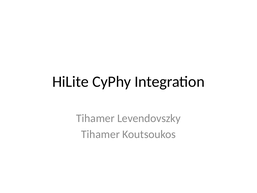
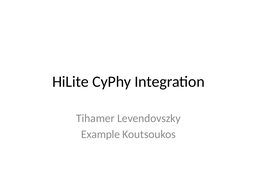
Tihamer at (100, 134): Tihamer -> Example
